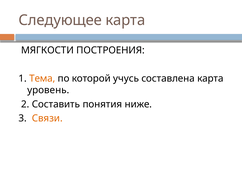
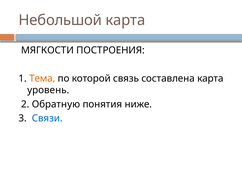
Следующее: Следующее -> Небольшой
учусь: учусь -> связь
Составить: Составить -> Обратную
Связи colour: orange -> blue
